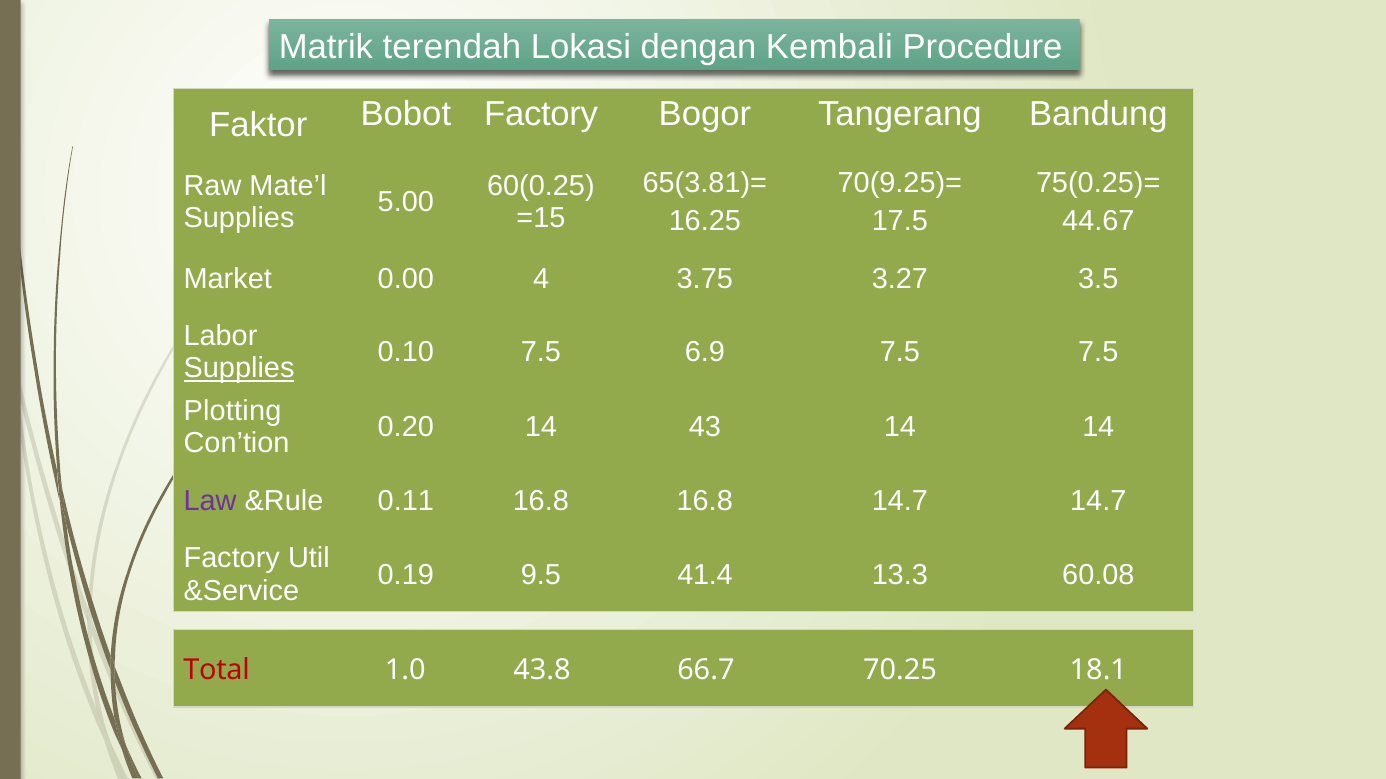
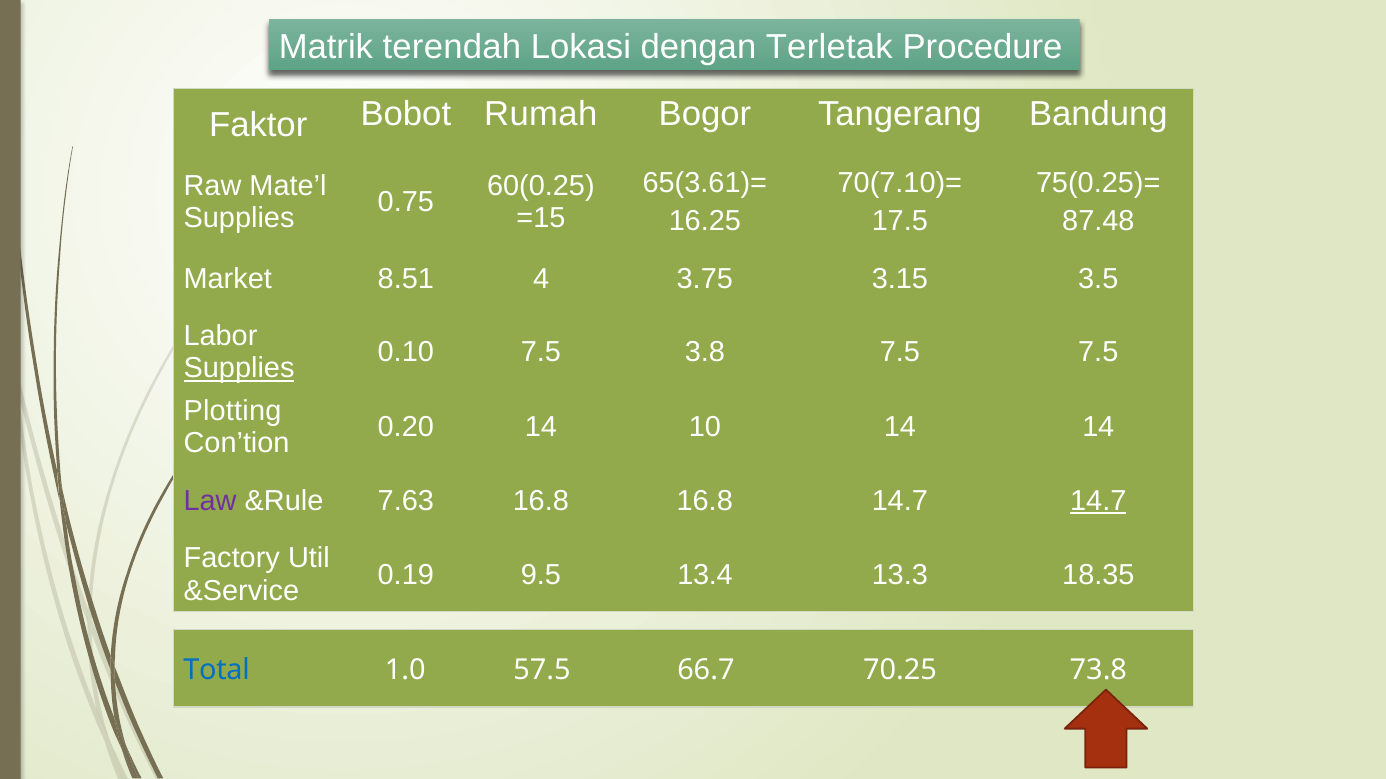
Kembali: Kembali -> Terletak
Bobot Factory: Factory -> Rumah
65(3.81)=: 65(3.81)= -> 65(3.61)=
70(9.25)=: 70(9.25)= -> 70(7.10)=
5.00: 5.00 -> 0.75
44.67: 44.67 -> 87.48
0.00: 0.00 -> 8.51
3.27: 3.27 -> 3.15
6.9: 6.9 -> 3.8
43: 43 -> 10
0.11: 0.11 -> 7.63
14.7 at (1098, 501) underline: none -> present
41.4: 41.4 -> 13.4
60.08: 60.08 -> 18.35
Total colour: red -> blue
43.8: 43.8 -> 57.5
18.1: 18.1 -> 73.8
